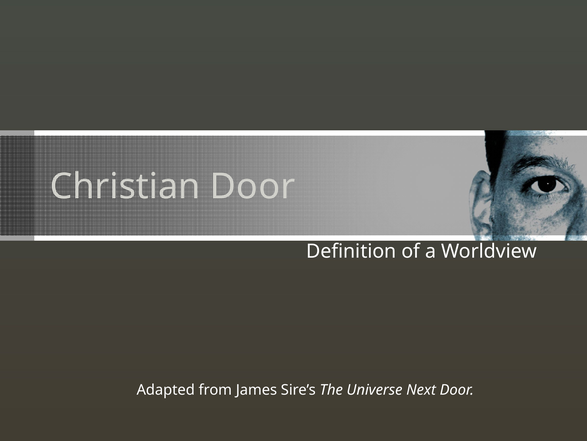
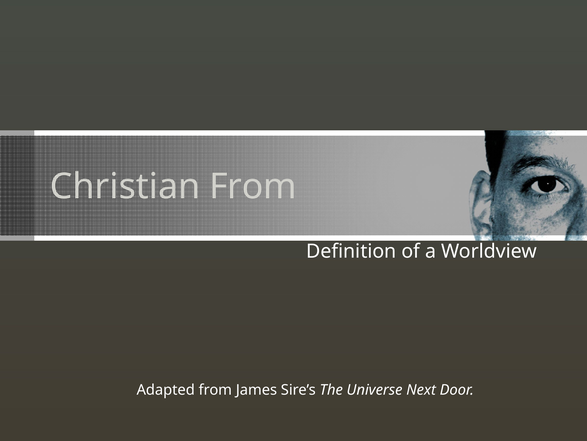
Christian Door: Door -> From
